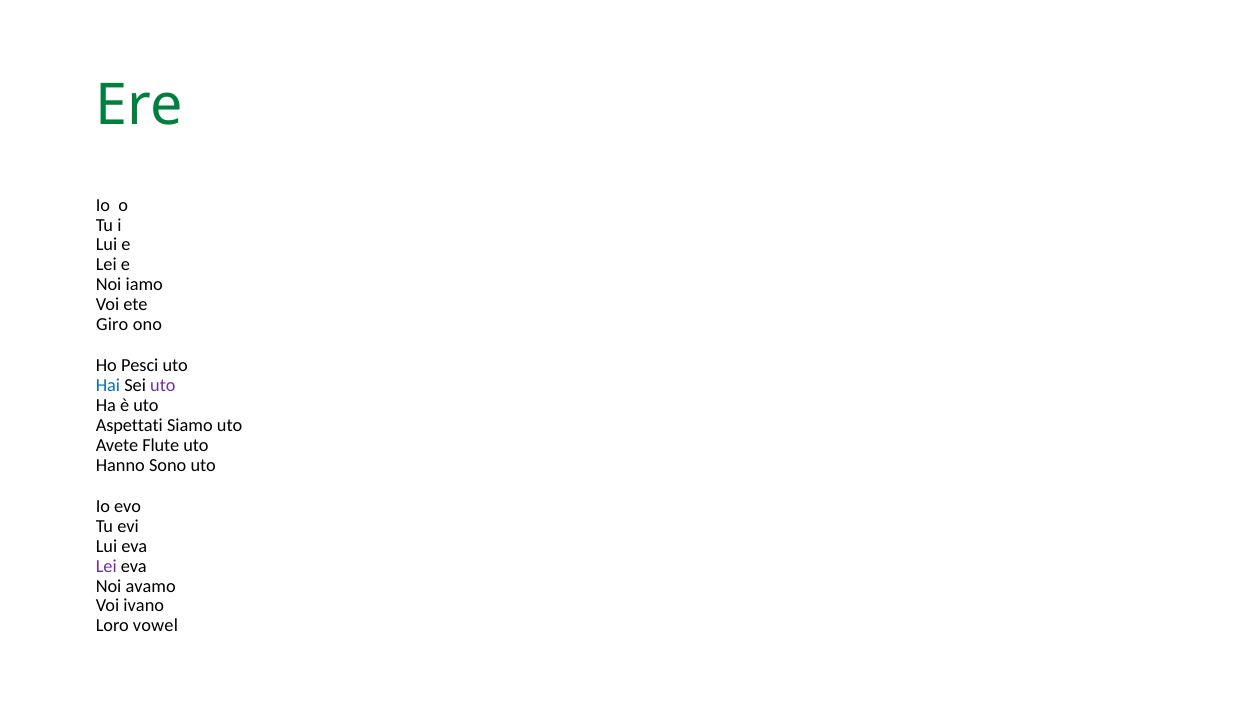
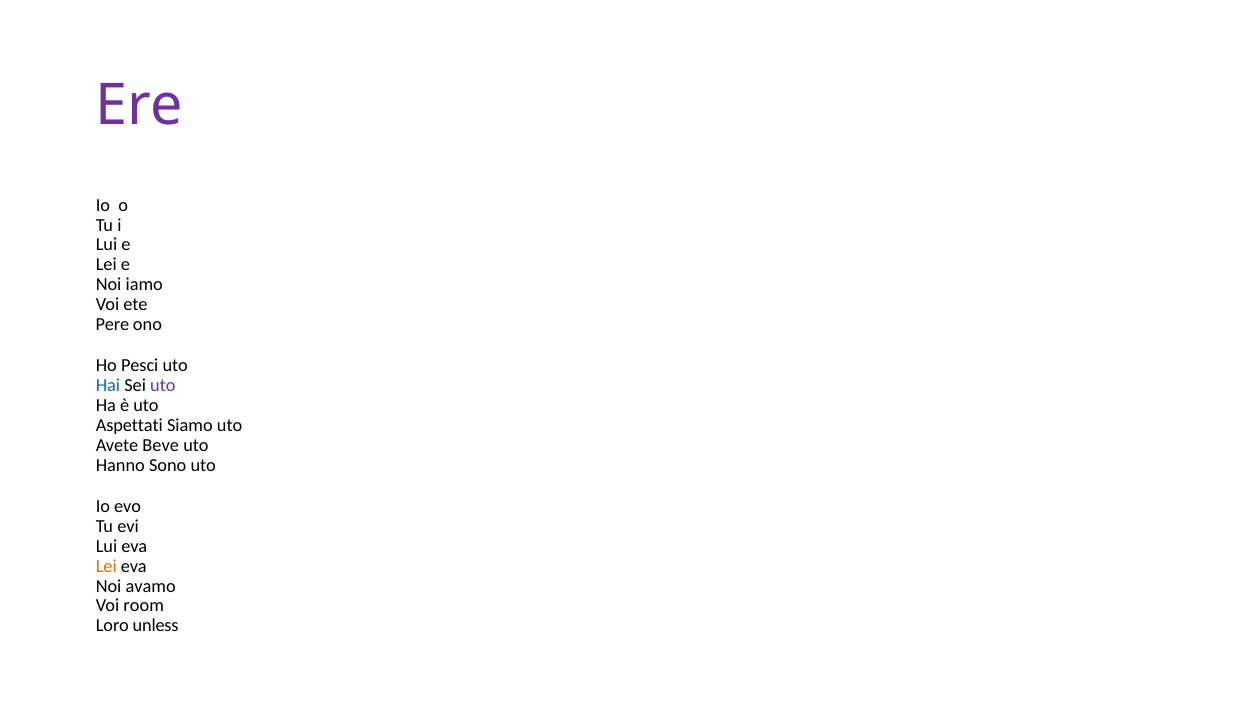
Ere colour: green -> purple
Giro: Giro -> Pere
Flute: Flute -> Beve
Lei at (106, 566) colour: purple -> orange
ivano: ivano -> room
vowel: vowel -> unless
